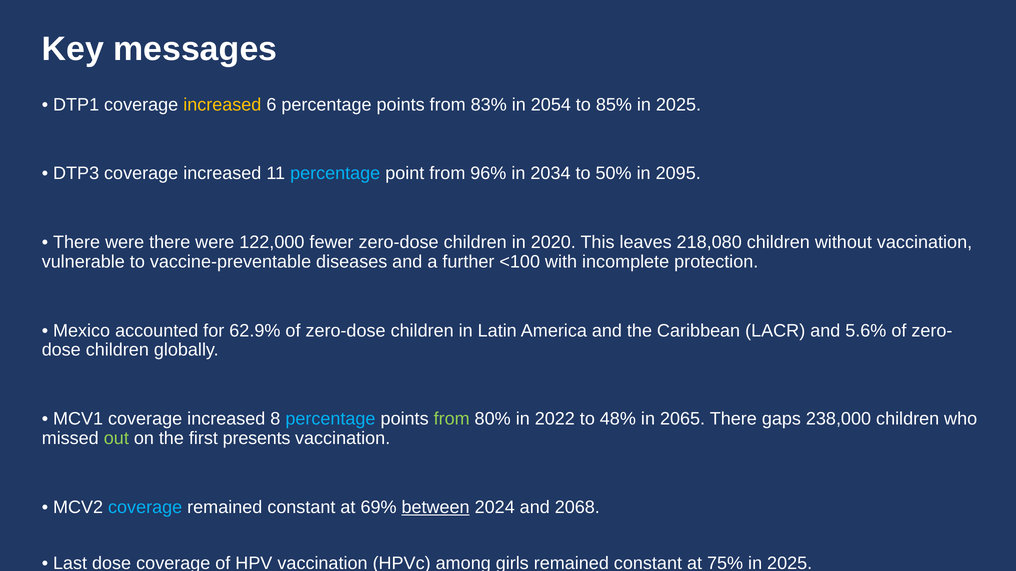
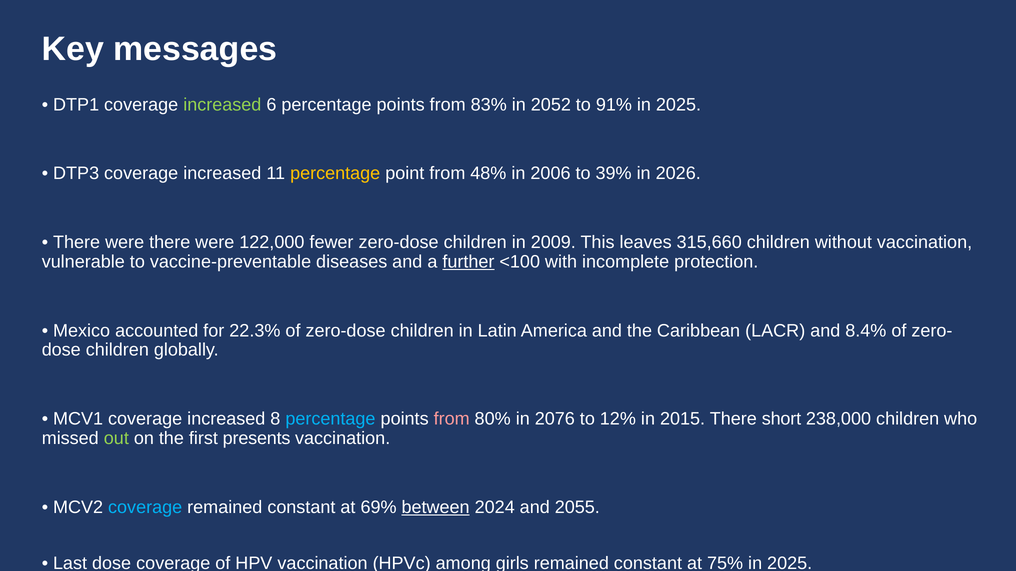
increased at (222, 105) colour: yellow -> light green
2054: 2054 -> 2052
85%: 85% -> 91%
percentage at (335, 174) colour: light blue -> yellow
96%: 96% -> 48%
2034: 2034 -> 2006
50%: 50% -> 39%
2095: 2095 -> 2026
2020: 2020 -> 2009
218,080: 218,080 -> 315,660
further underline: none -> present
62.9%: 62.9% -> 22.3%
5.6%: 5.6% -> 8.4%
from at (452, 419) colour: light green -> pink
2022: 2022 -> 2076
48%: 48% -> 12%
2065: 2065 -> 2015
gaps: gaps -> short
2068: 2068 -> 2055
